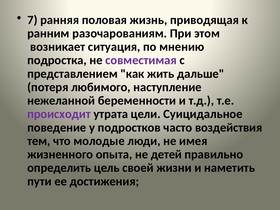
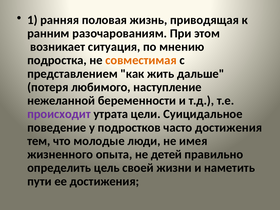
7: 7 -> 1
совместимая colour: purple -> orange
часто воздействия: воздействия -> достижения
